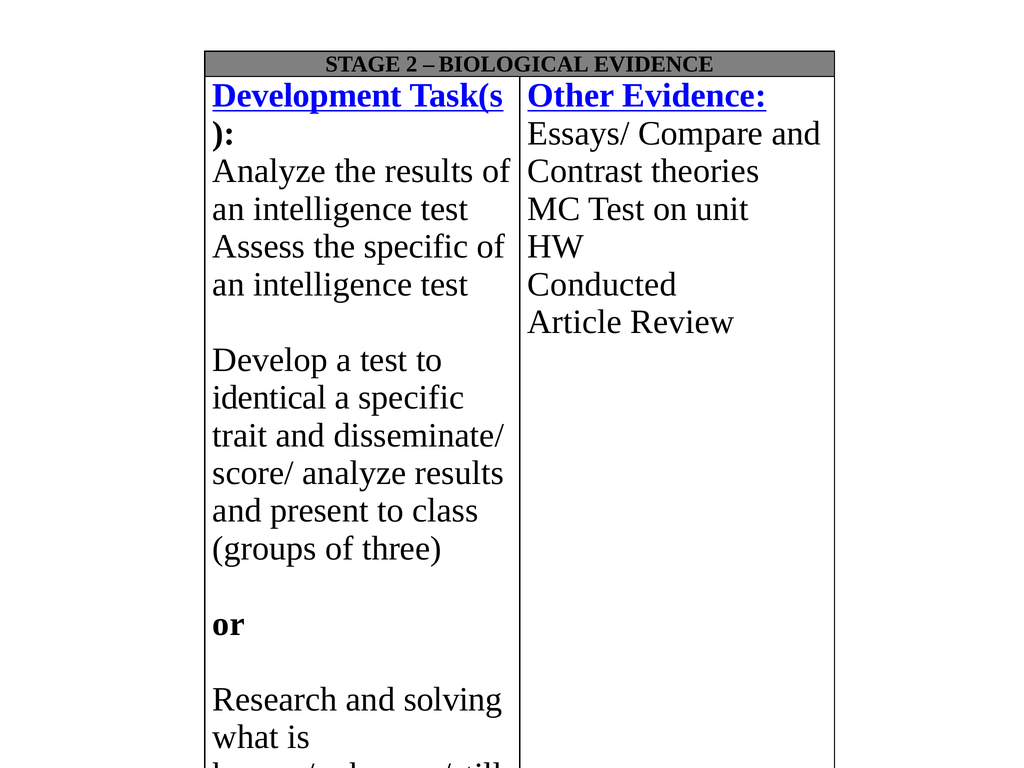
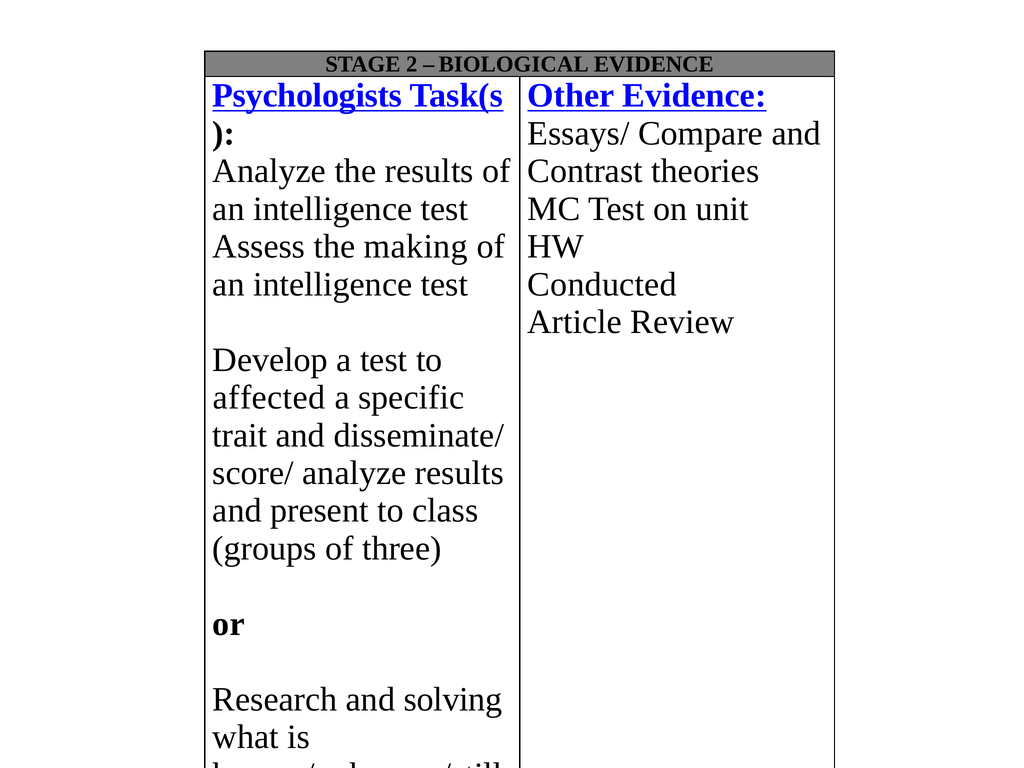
Development: Development -> Psychologists
the specific: specific -> making
identical: identical -> affected
